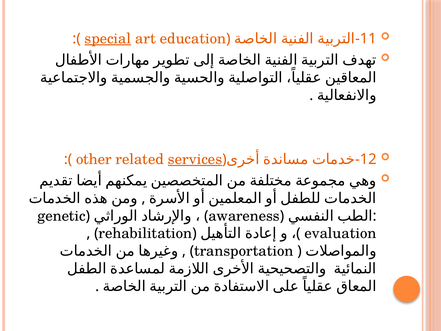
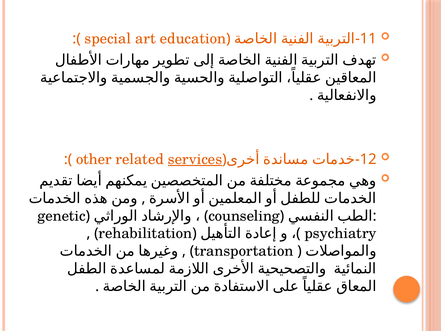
special underline: present -> none
awareness: awareness -> counseling
evaluation: evaluation -> psychiatry
